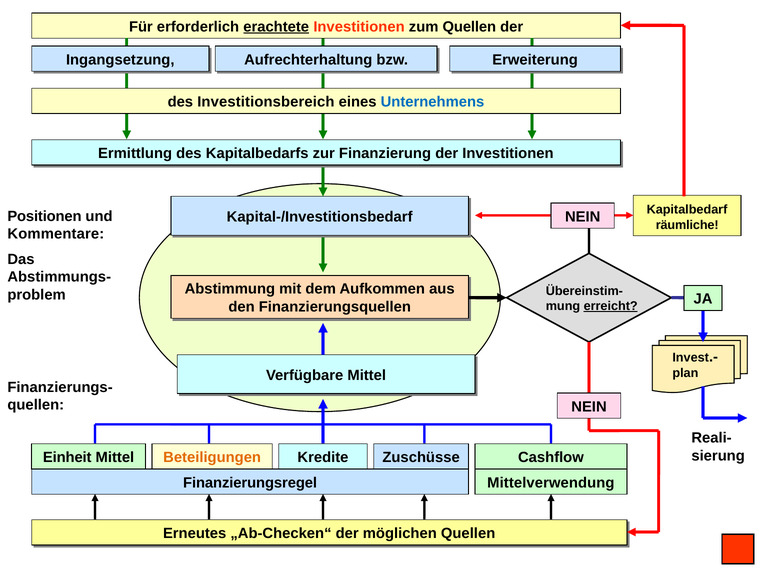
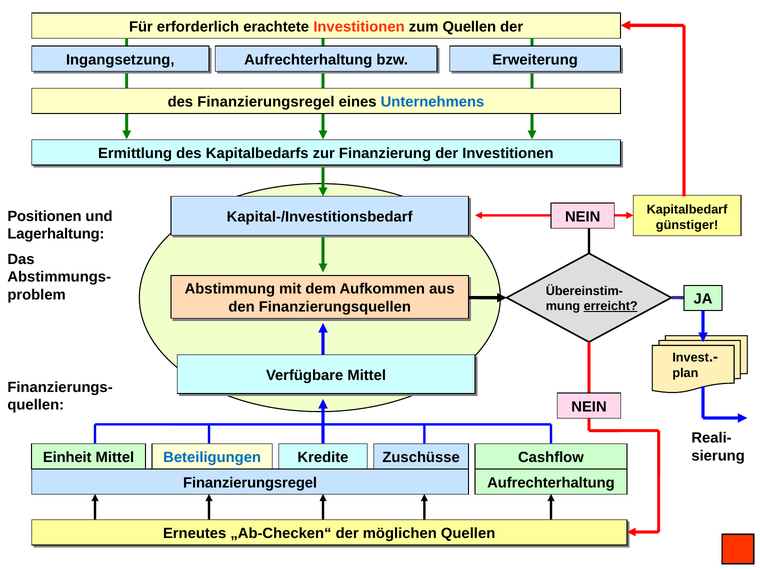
erachtete underline: present -> none
des Investitionsbereich: Investitionsbereich -> Finanzierungsregel
räumliche: räumliche -> günstiger
Kommentare: Kommentare -> Lagerhaltung
Beteiligungen colour: orange -> blue
Mittelverwendung at (551, 483): Mittelverwendung -> Aufrechterhaltung
